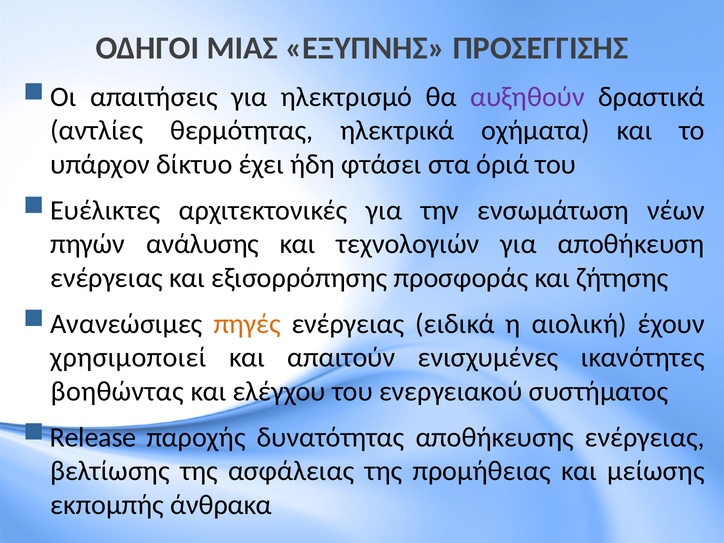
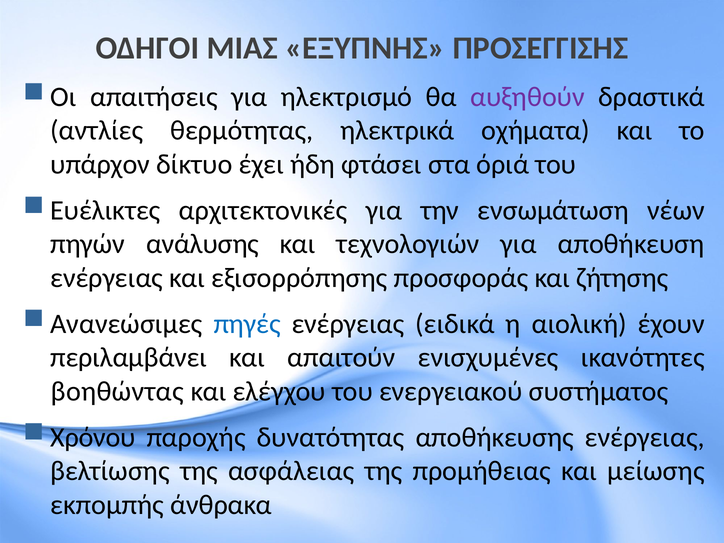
πηγές colour: orange -> blue
χρησιμοποιεί: χρησιμοποιεί -> περιλαμβάνει
Release: Release -> Χρόνου
